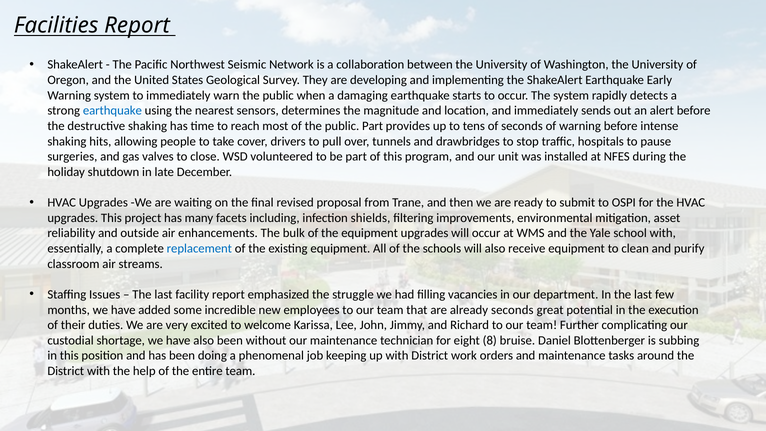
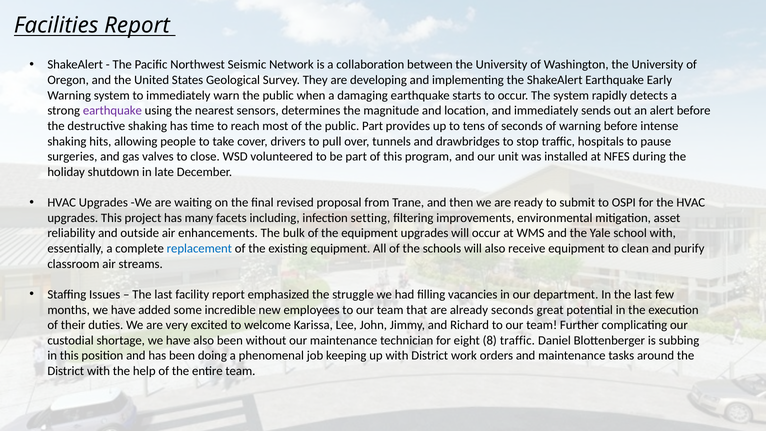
earthquake at (112, 111) colour: blue -> purple
shields: shields -> setting
8 bruise: bruise -> traffic
